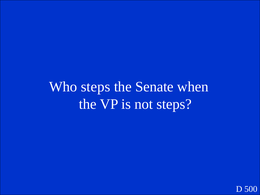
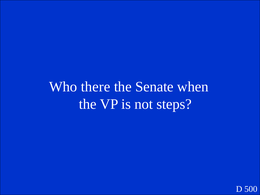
Who steps: steps -> there
